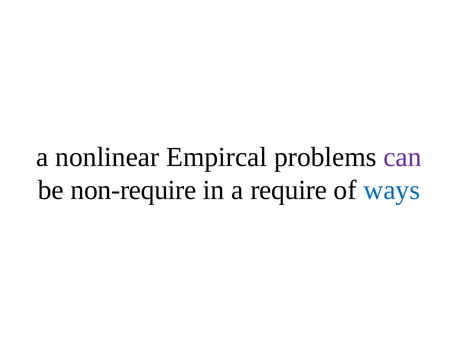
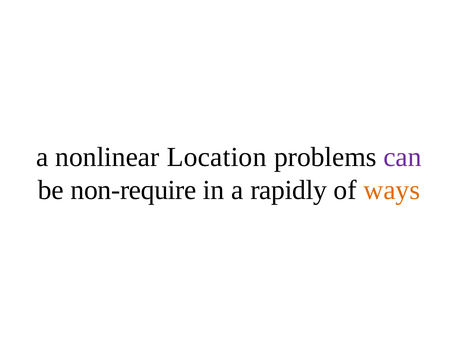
Empircal: Empircal -> Location
require: require -> rapidly
ways colour: blue -> orange
